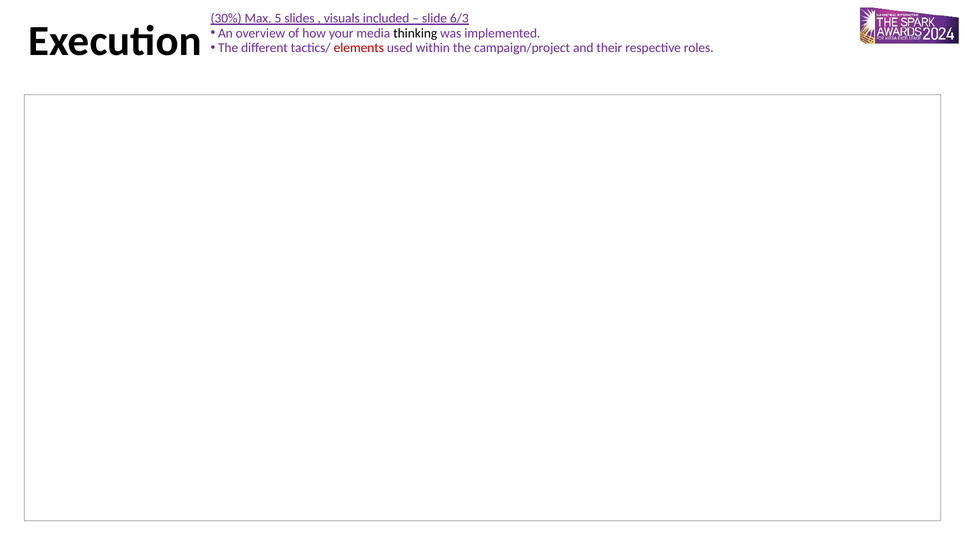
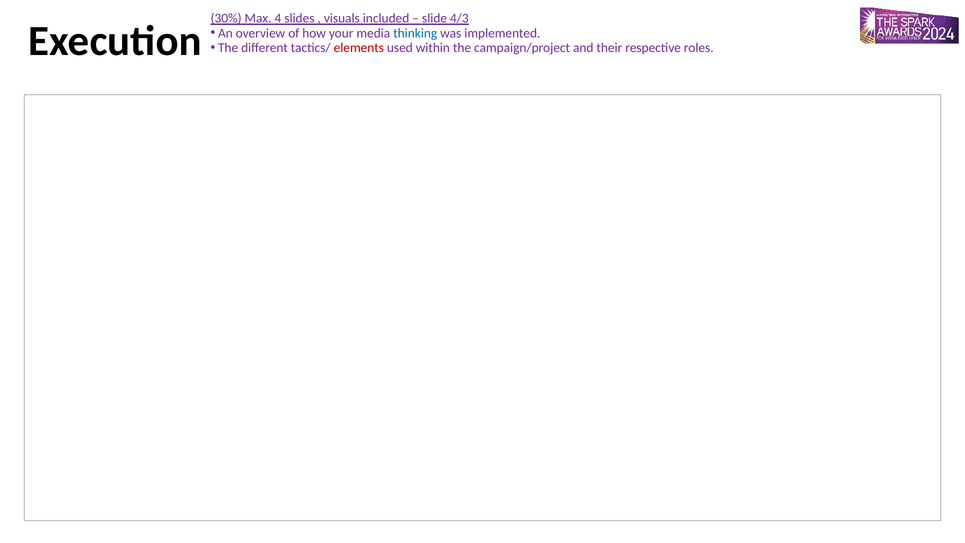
5: 5 -> 4
6/3: 6/3 -> 4/3
thinking colour: black -> blue
